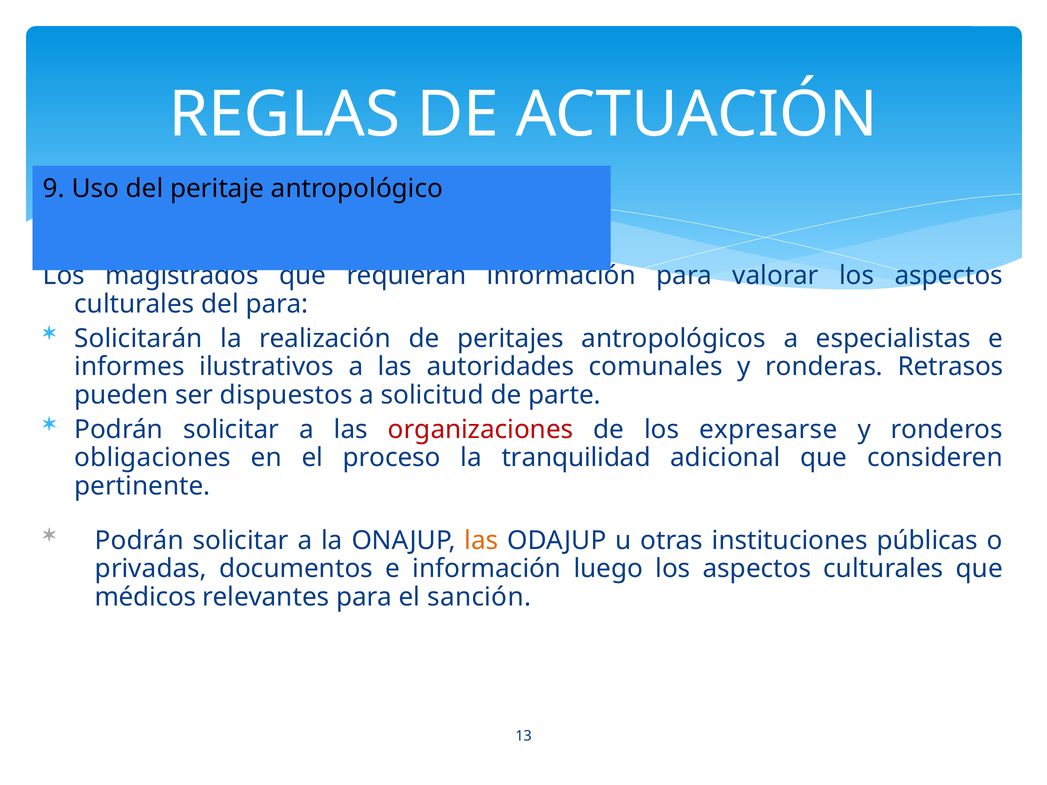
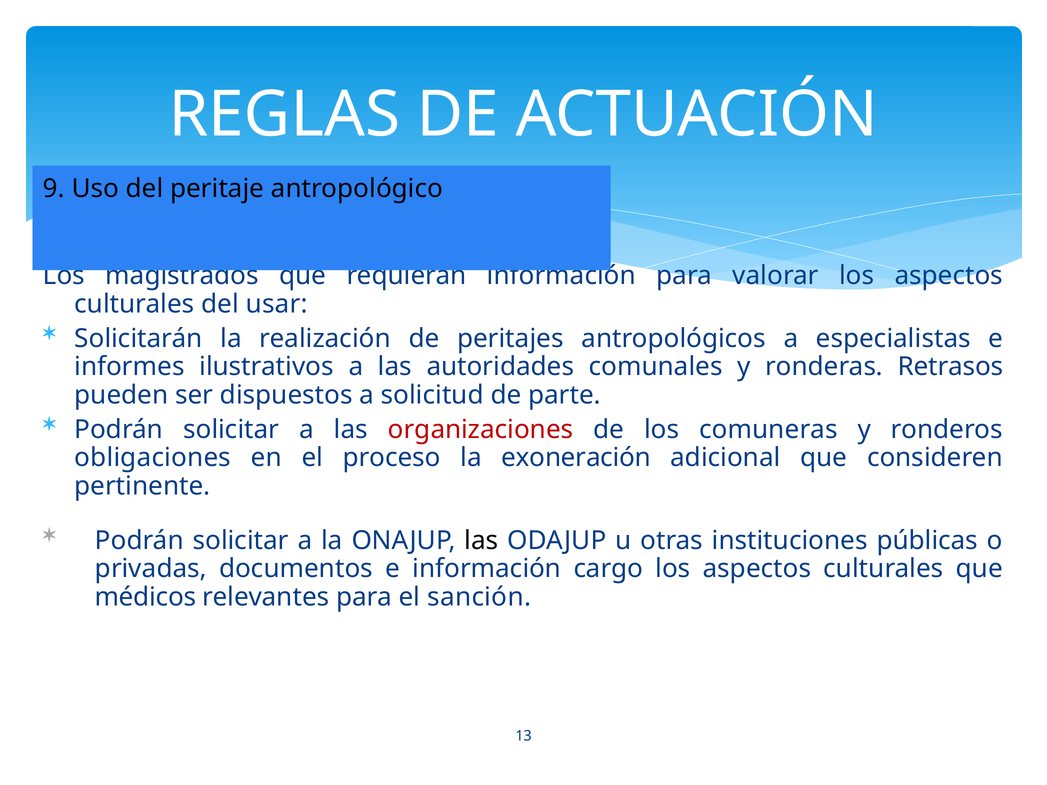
del para: para -> usar
expresarse: expresarse -> comuneras
tranquilidad: tranquilidad -> exoneración
las at (481, 541) colour: orange -> black
luego: luego -> cargo
